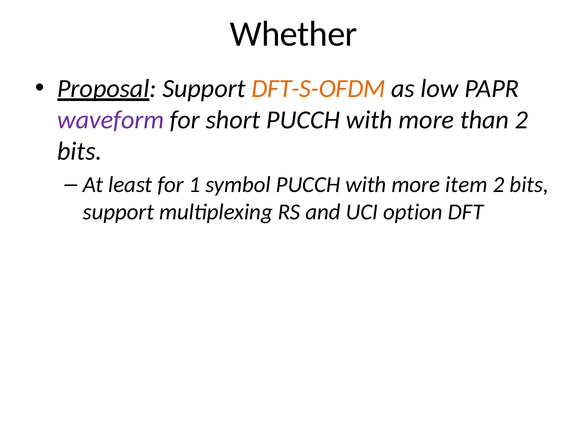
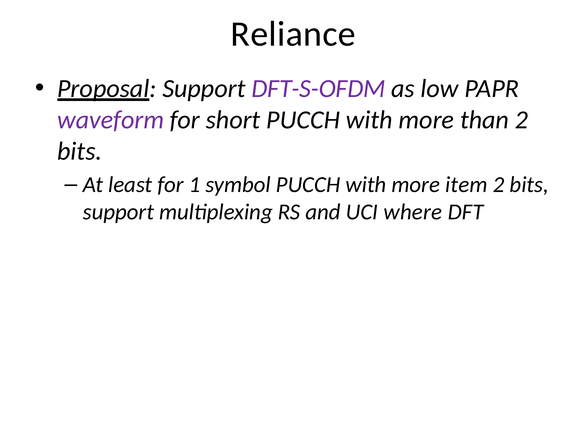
Whether: Whether -> Reliance
DFT-S-OFDM colour: orange -> purple
option: option -> where
